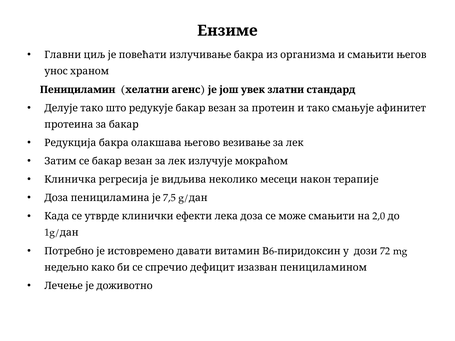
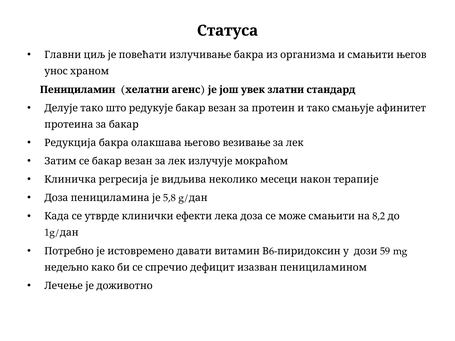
Ензиме: Ензиме -> Статуса
7,5: 7,5 -> 5,8
2,0: 2,0 -> 8,2
72: 72 -> 59
